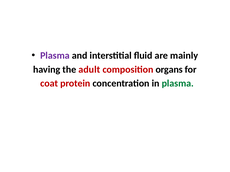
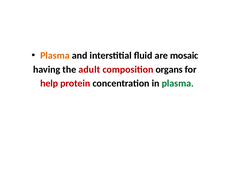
Plasma at (55, 56) colour: purple -> orange
mainly: mainly -> mosaic
coat: coat -> help
